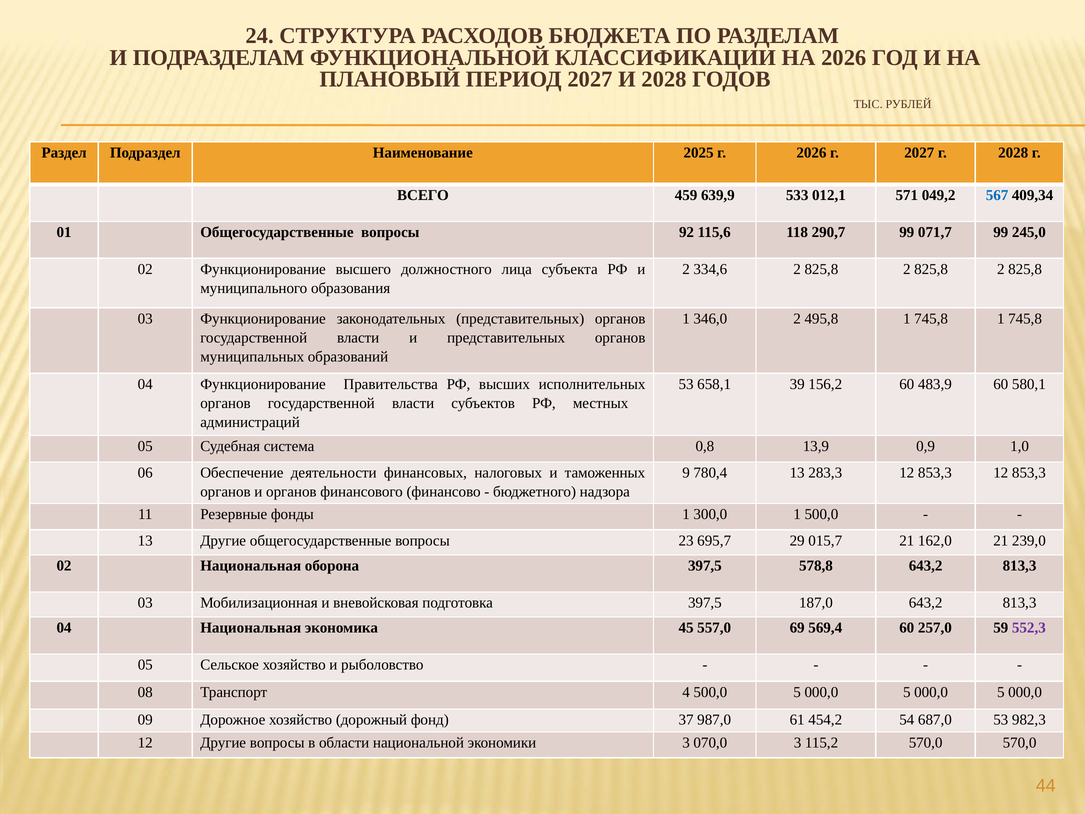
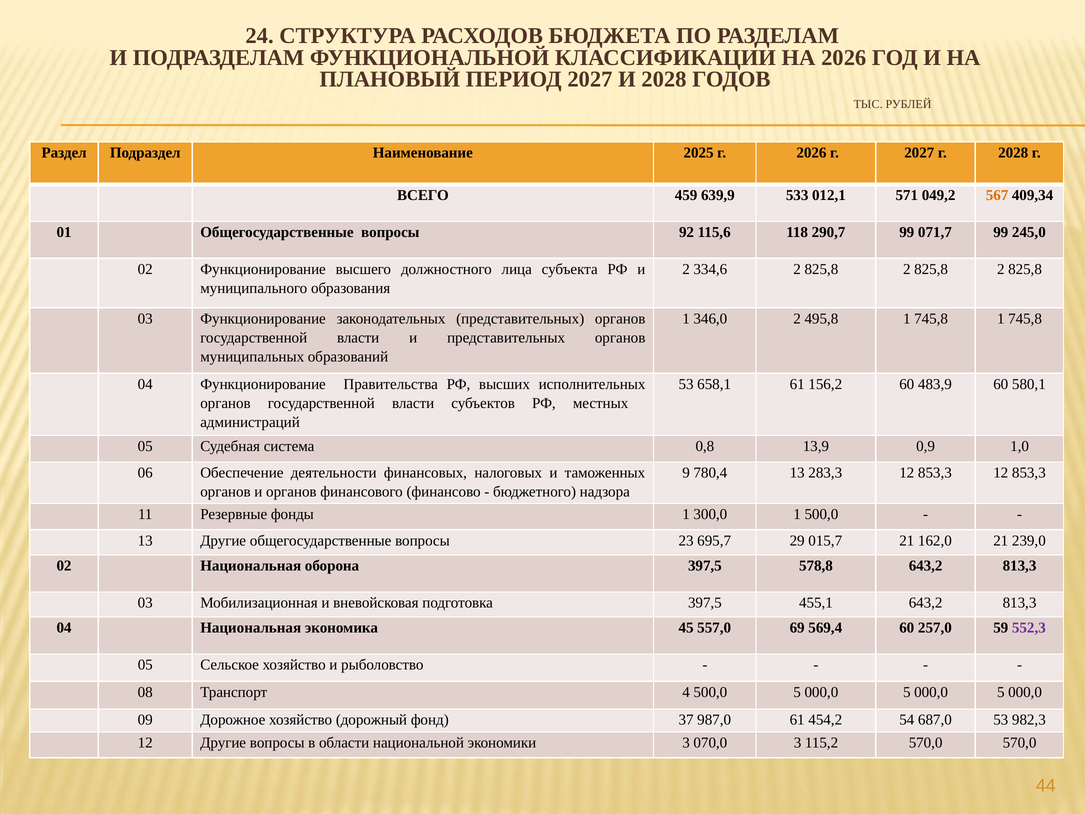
567 colour: blue -> orange
658,1 39: 39 -> 61
187,0: 187,0 -> 455,1
